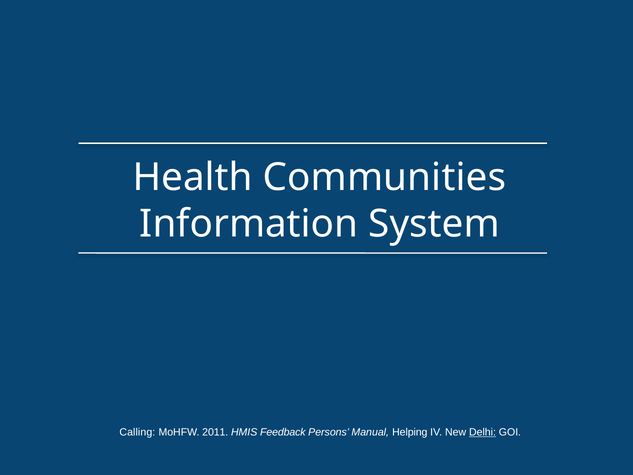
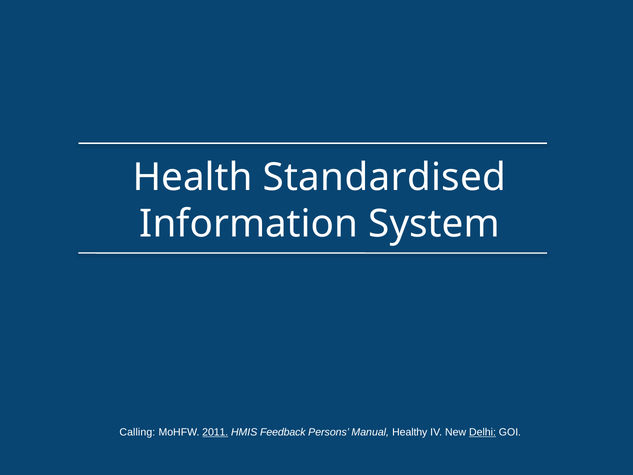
Communities: Communities -> Standardised
2011 underline: none -> present
Helping: Helping -> Healthy
